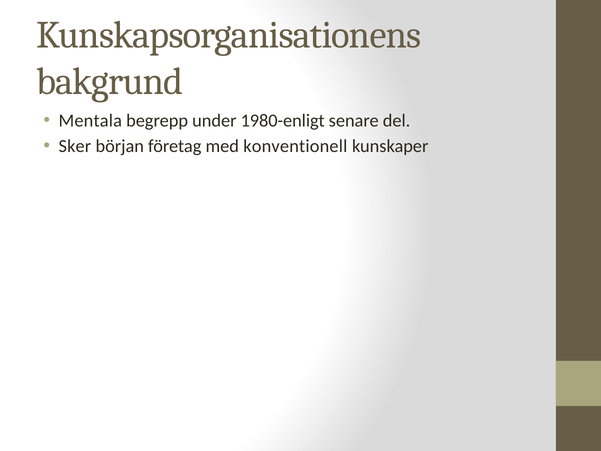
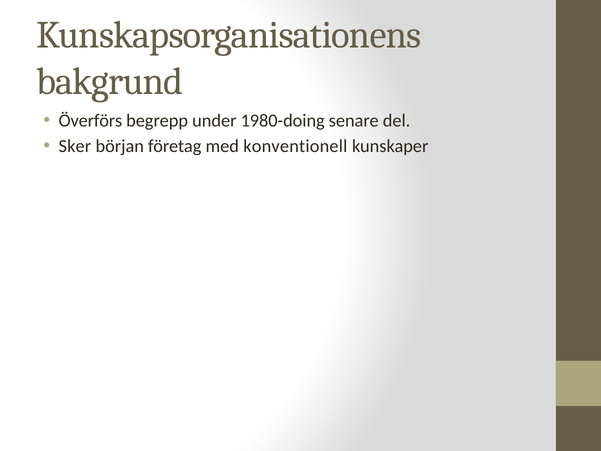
Mentala: Mentala -> Överförs
1980-enligt: 1980-enligt -> 1980-doing
